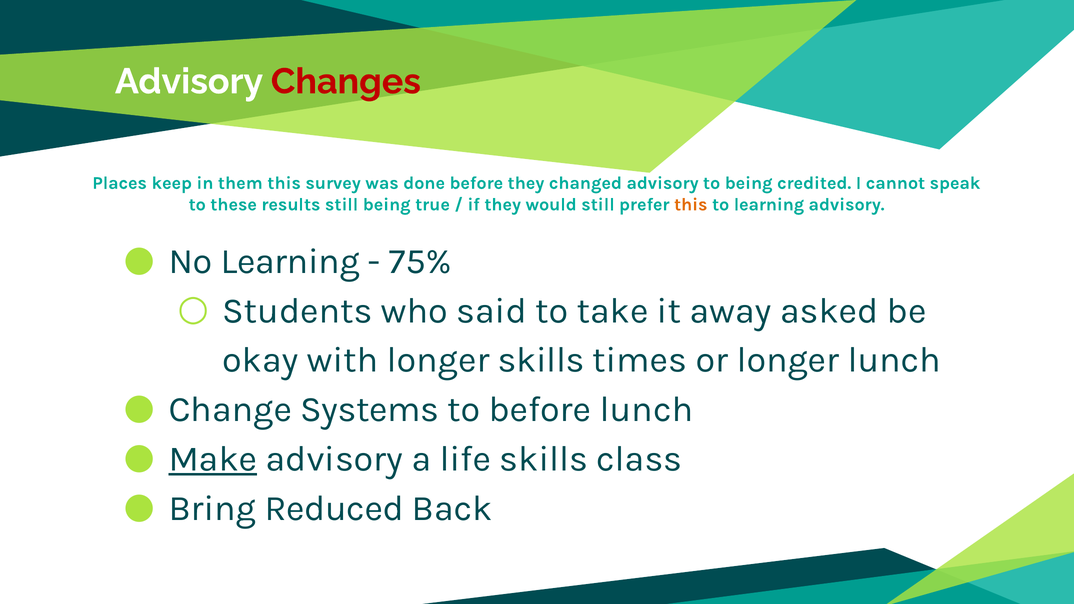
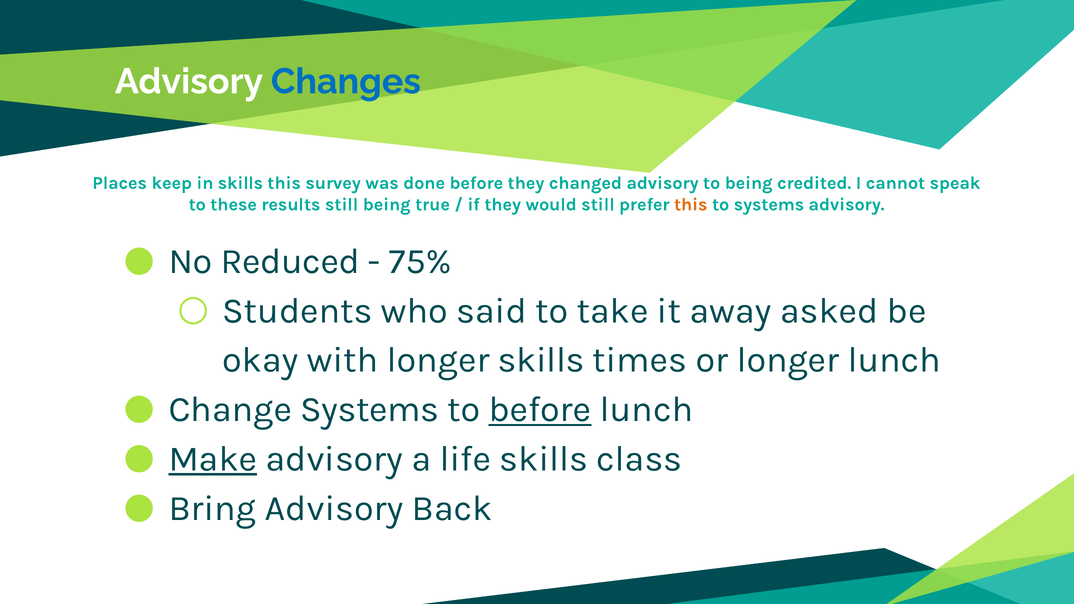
Changes colour: red -> blue
in them: them -> skills
to learning: learning -> systems
No Learning: Learning -> Reduced
before at (540, 410) underline: none -> present
Bring Reduced: Reduced -> Advisory
